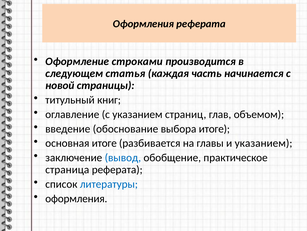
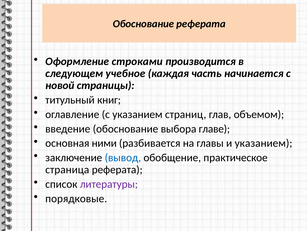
Оформления at (143, 24): Оформления -> Обоснование
статья: статья -> учебное
выбора итоге: итоге -> главе
основная итоге: итоге -> ними
литературы colour: blue -> purple
оформления at (76, 198): оформления -> порядковые
